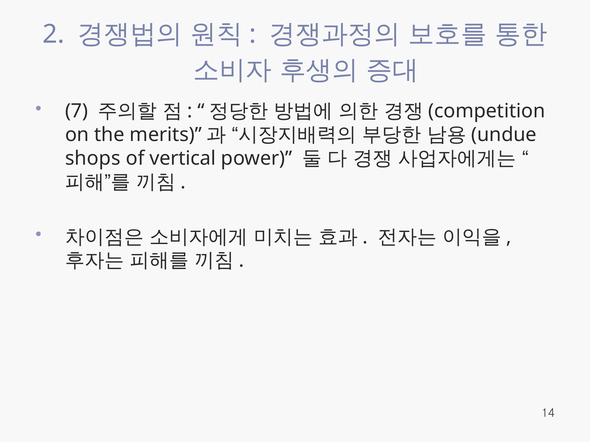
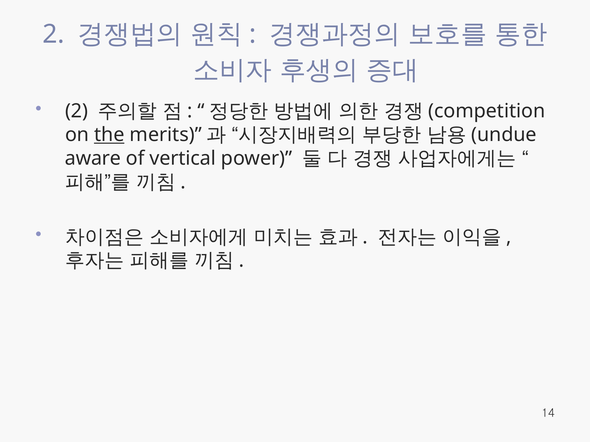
7 at (77, 111): 7 -> 2
the underline: none -> present
shops: shops -> aware
